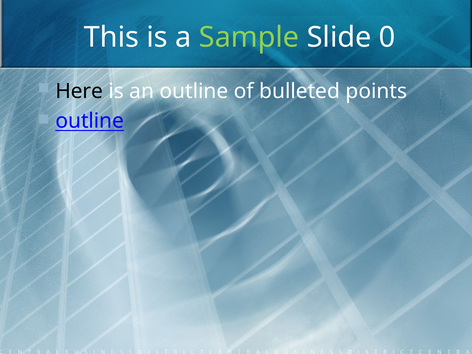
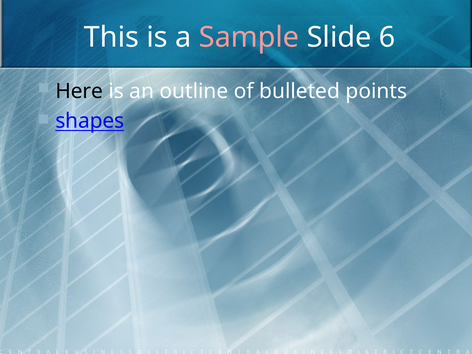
Sample colour: light green -> pink
0: 0 -> 6
outline at (90, 121): outline -> shapes
